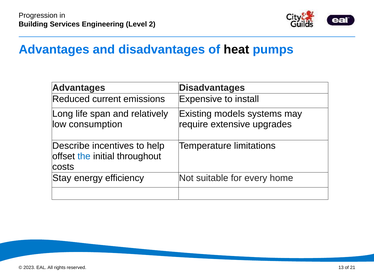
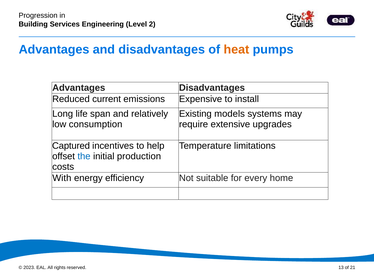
heat colour: black -> orange
Describe: Describe -> Captured
throughout: throughout -> production
Stay: Stay -> With
